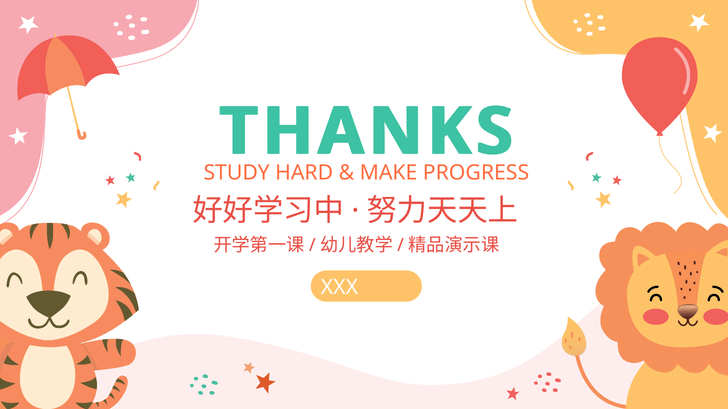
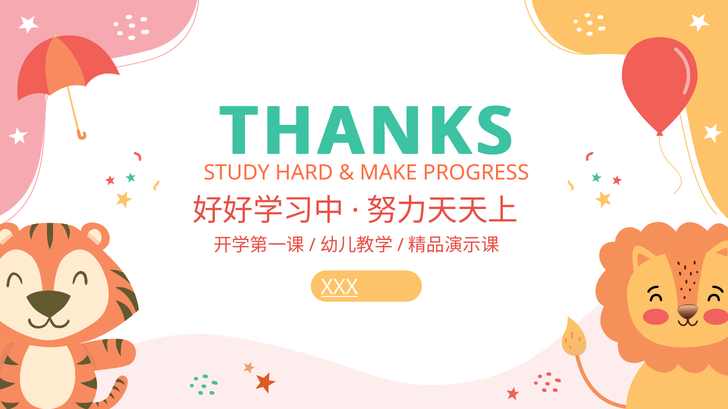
XXX underline: none -> present
